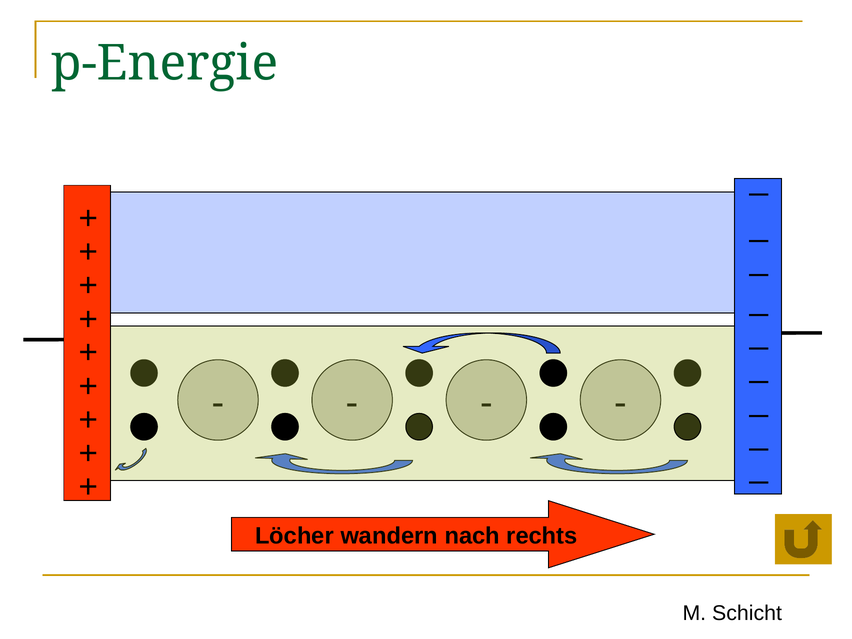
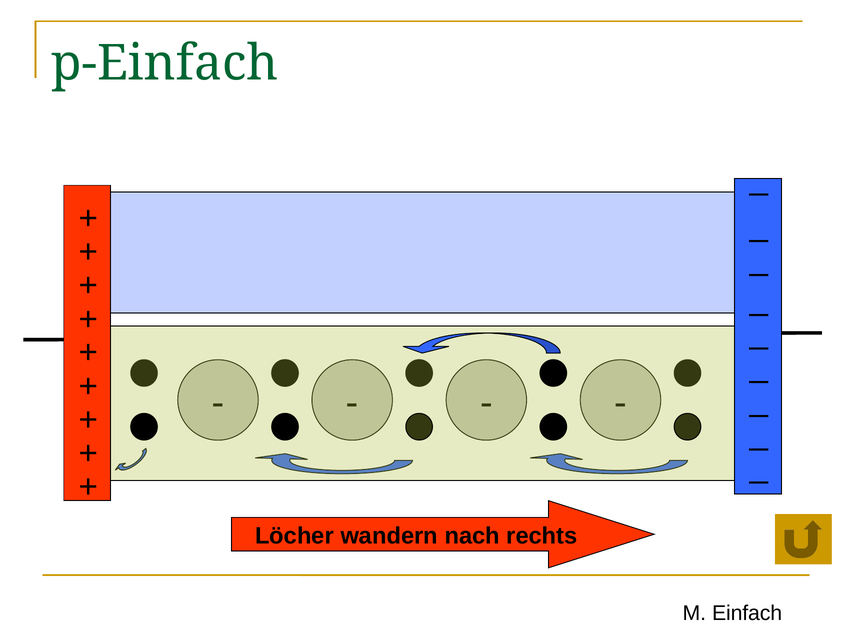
p-Energie: p-Energie -> p-Einfach
Schicht: Schicht -> Einfach
